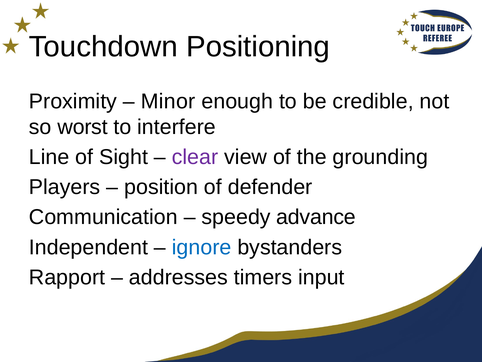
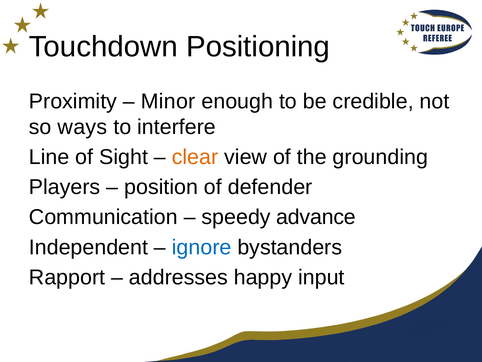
worst: worst -> ways
clear colour: purple -> orange
timers: timers -> happy
